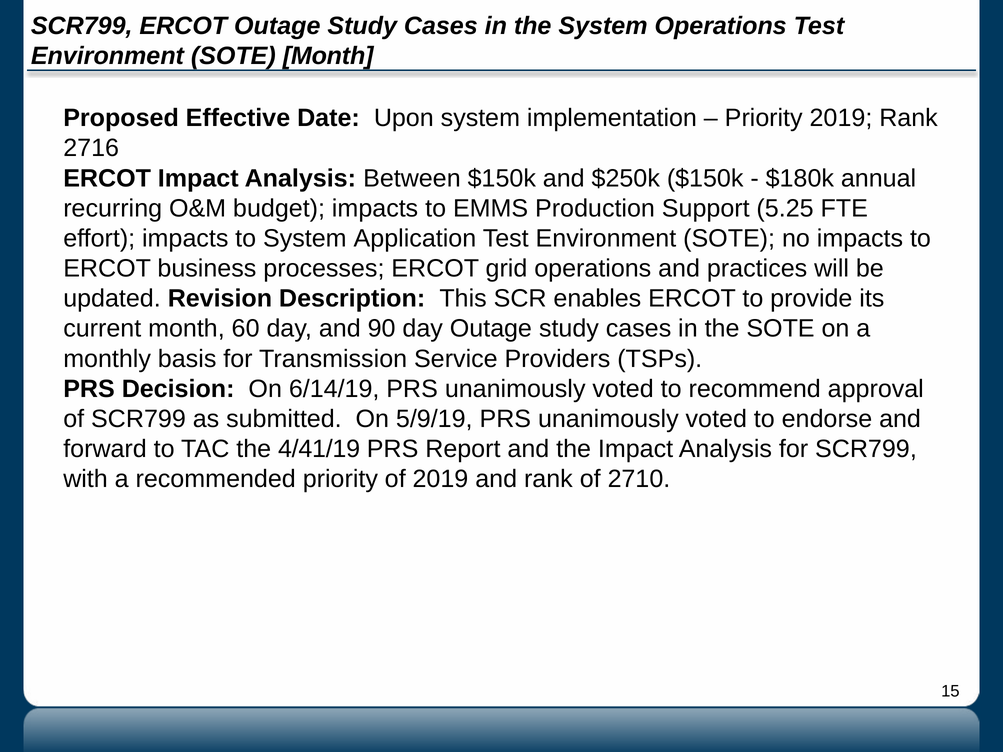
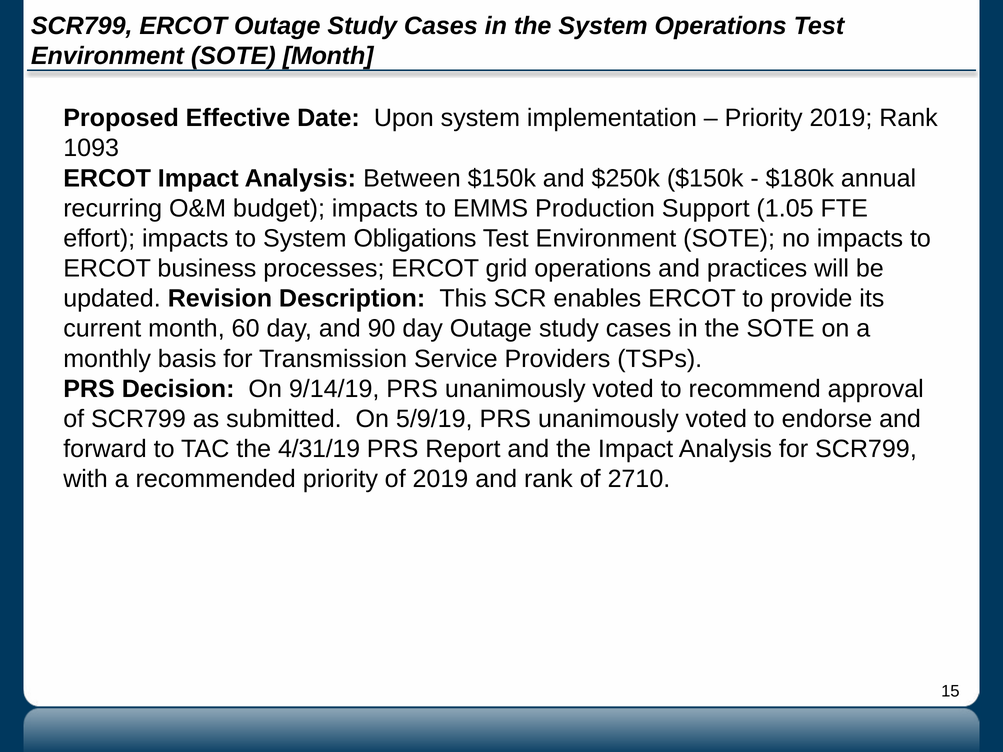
2716: 2716 -> 1093
5.25: 5.25 -> 1.05
Application: Application -> Obligations
6/14/19: 6/14/19 -> 9/14/19
4/41/19: 4/41/19 -> 4/31/19
